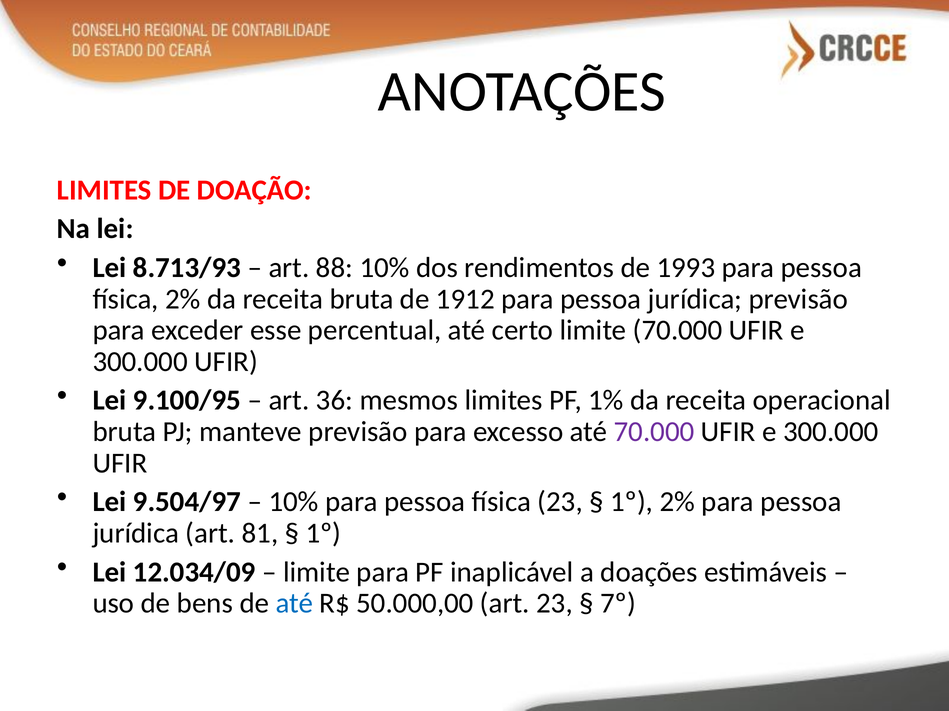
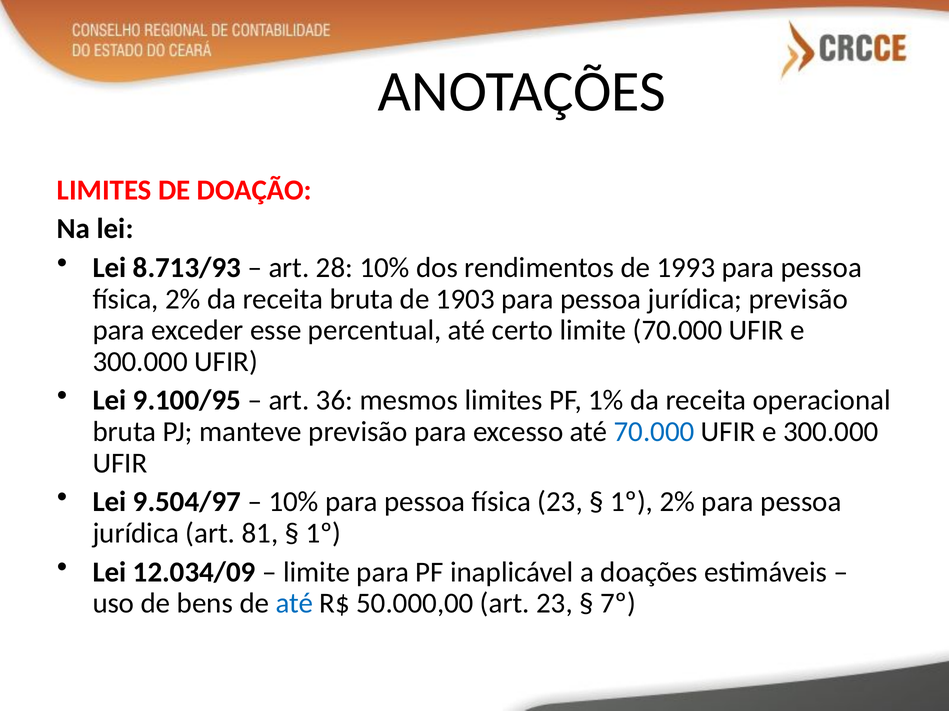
88: 88 -> 28
1912: 1912 -> 1903
70.000 at (654, 432) colour: purple -> blue
